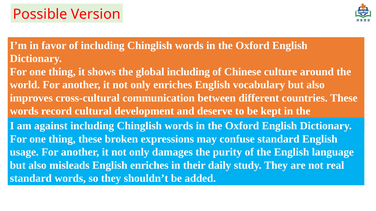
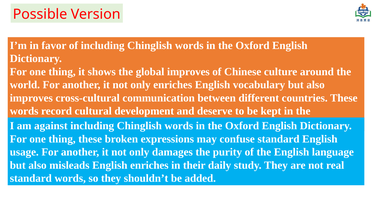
global including: including -> improves
